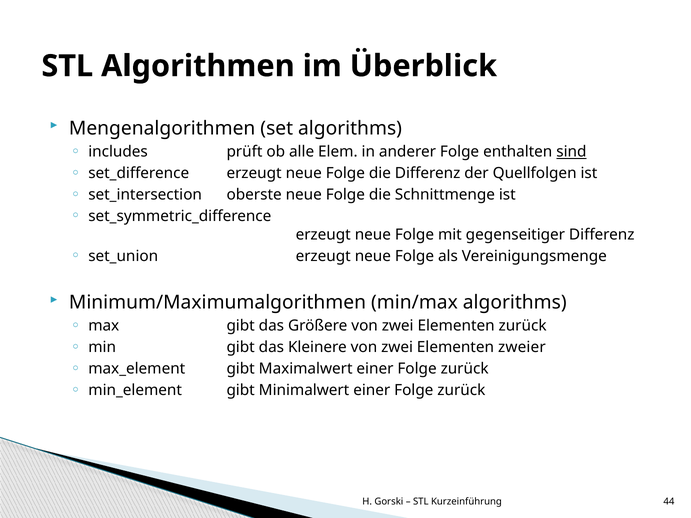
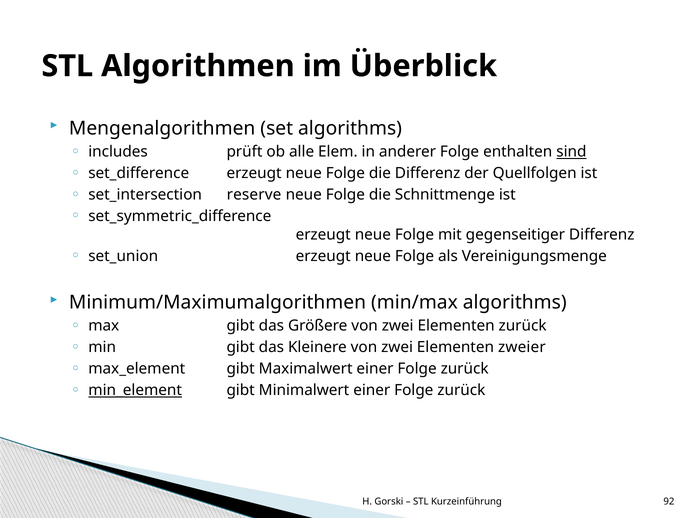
oberste: oberste -> reserve
min_element underline: none -> present
44: 44 -> 92
